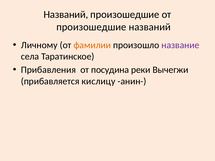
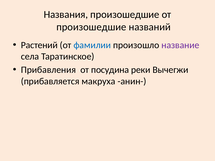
Названий at (66, 15): Названий -> Названия
Личному: Личному -> Растений
фамилии colour: orange -> blue
кислицу: кислицу -> макруха
